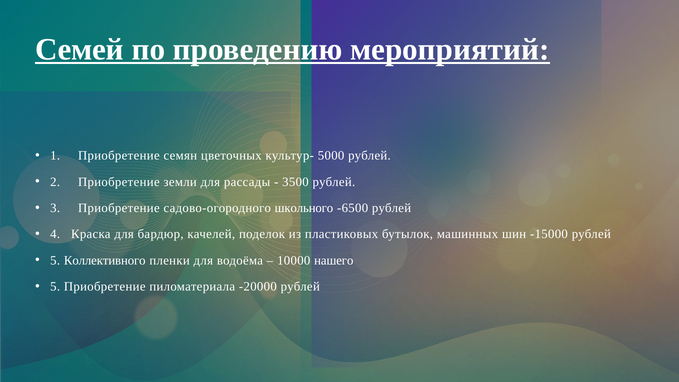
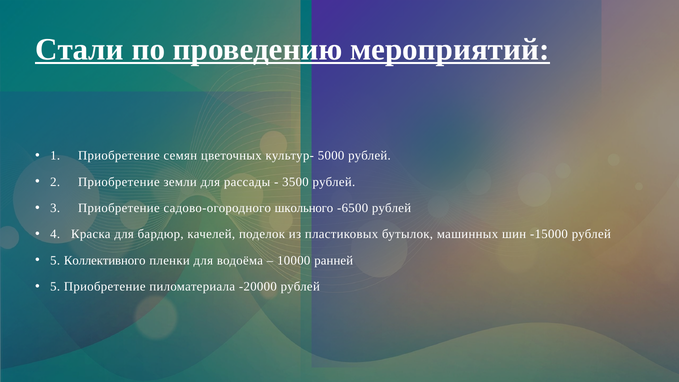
Семей: Семей -> Стали
нашего: нашего -> ранней
